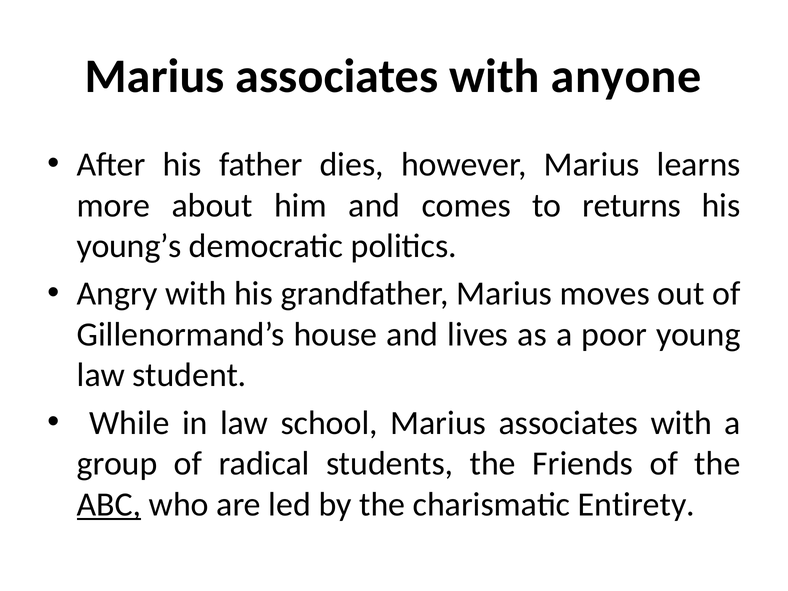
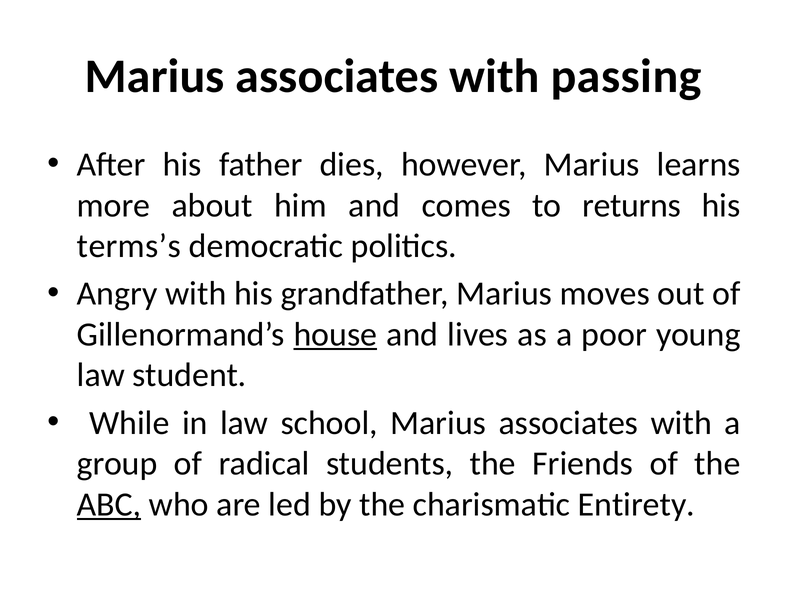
anyone: anyone -> passing
young’s: young’s -> terms’s
house underline: none -> present
